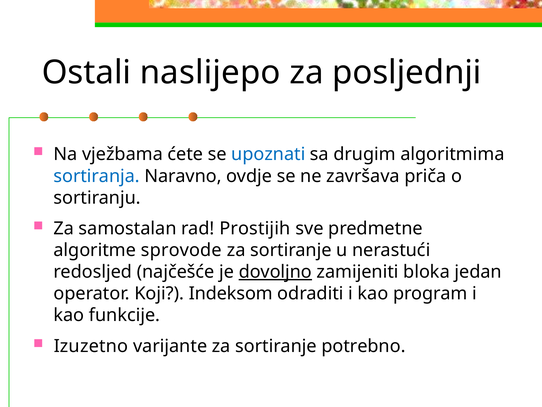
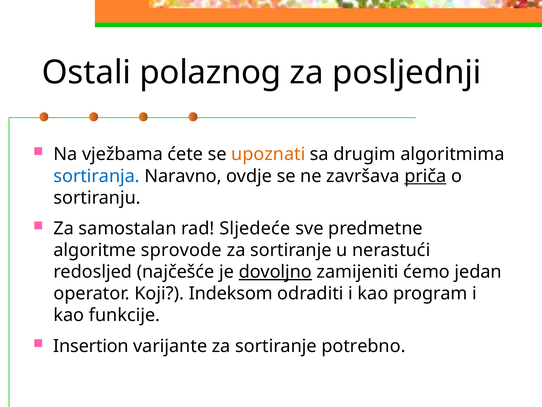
naslijepo: naslijepo -> polaznog
upoznati colour: blue -> orange
priča underline: none -> present
Prostijih: Prostijih -> Sljedeće
bloka: bloka -> ćemo
Izuzetno: Izuzetno -> Insertion
